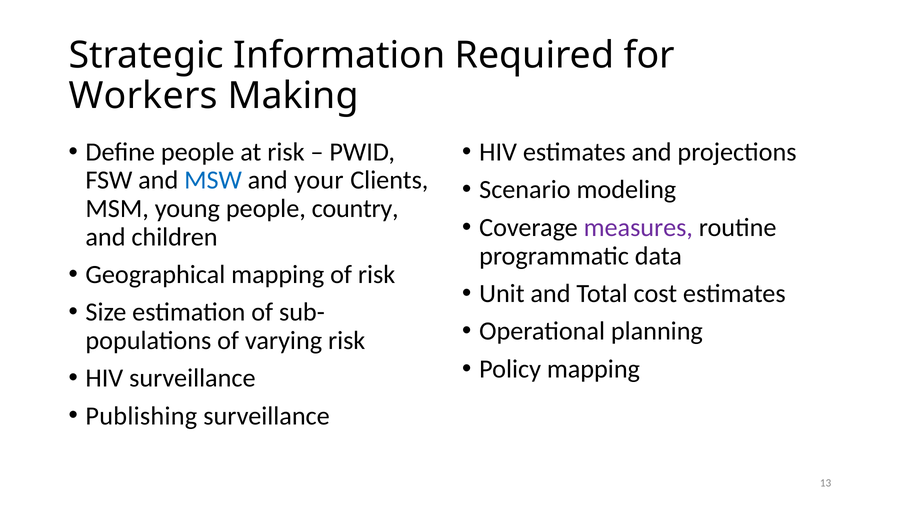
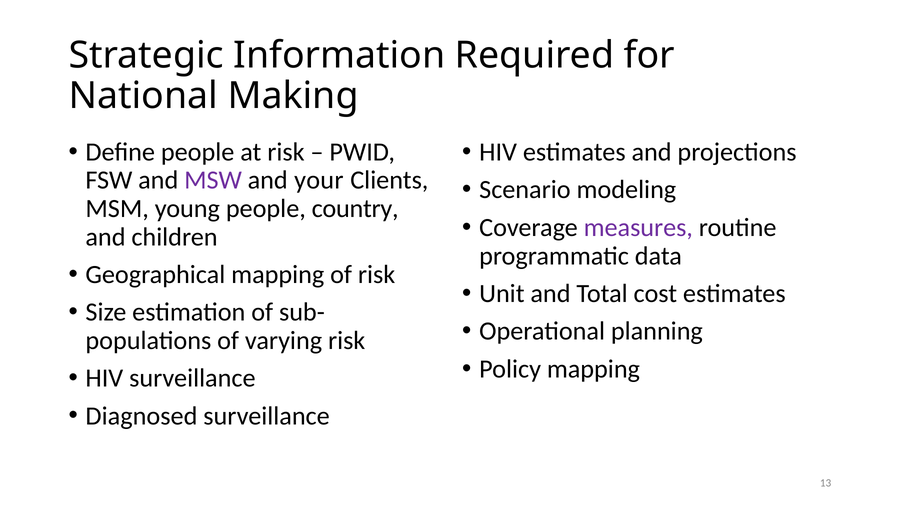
Workers: Workers -> National
MSW colour: blue -> purple
Publishing: Publishing -> Diagnosed
